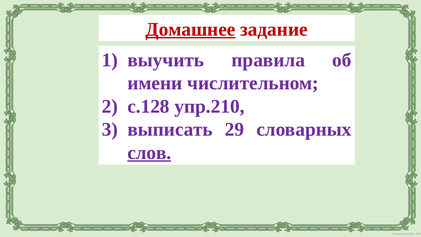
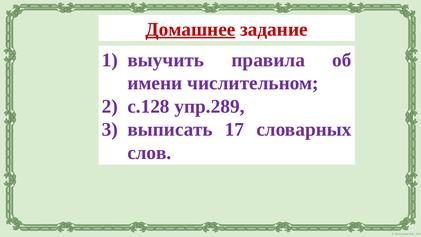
упр.210: упр.210 -> упр.289
29: 29 -> 17
слов underline: present -> none
